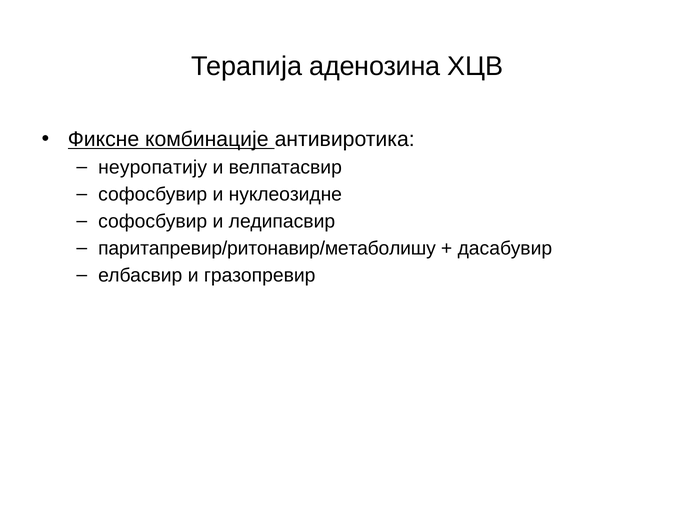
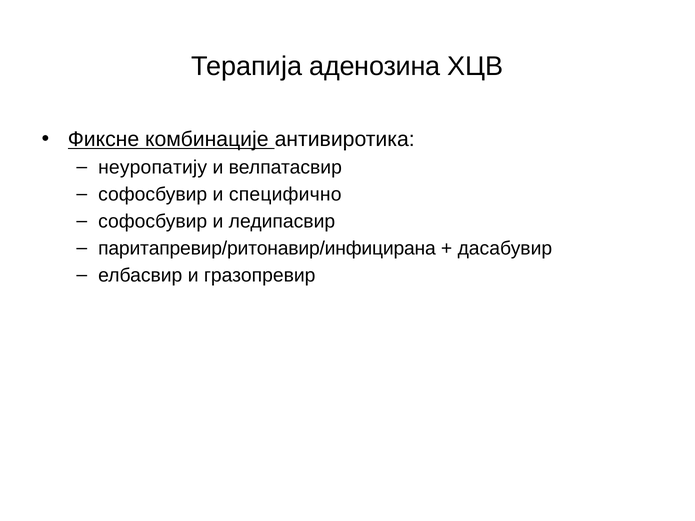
нуклеозидне: нуклеозидне -> специфично
паритапревир/ритонавир/метаболишу: паритапревир/ритонавир/метаболишу -> паритапревир/ритонавир/инфицирана
